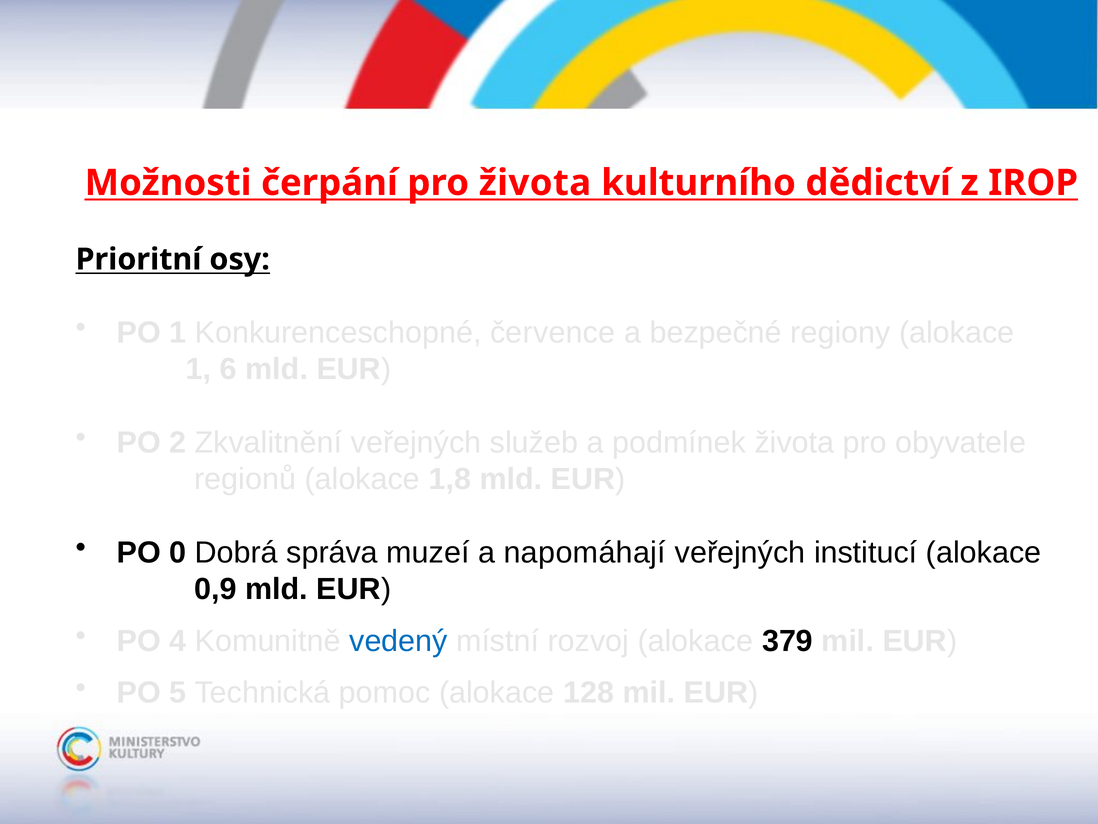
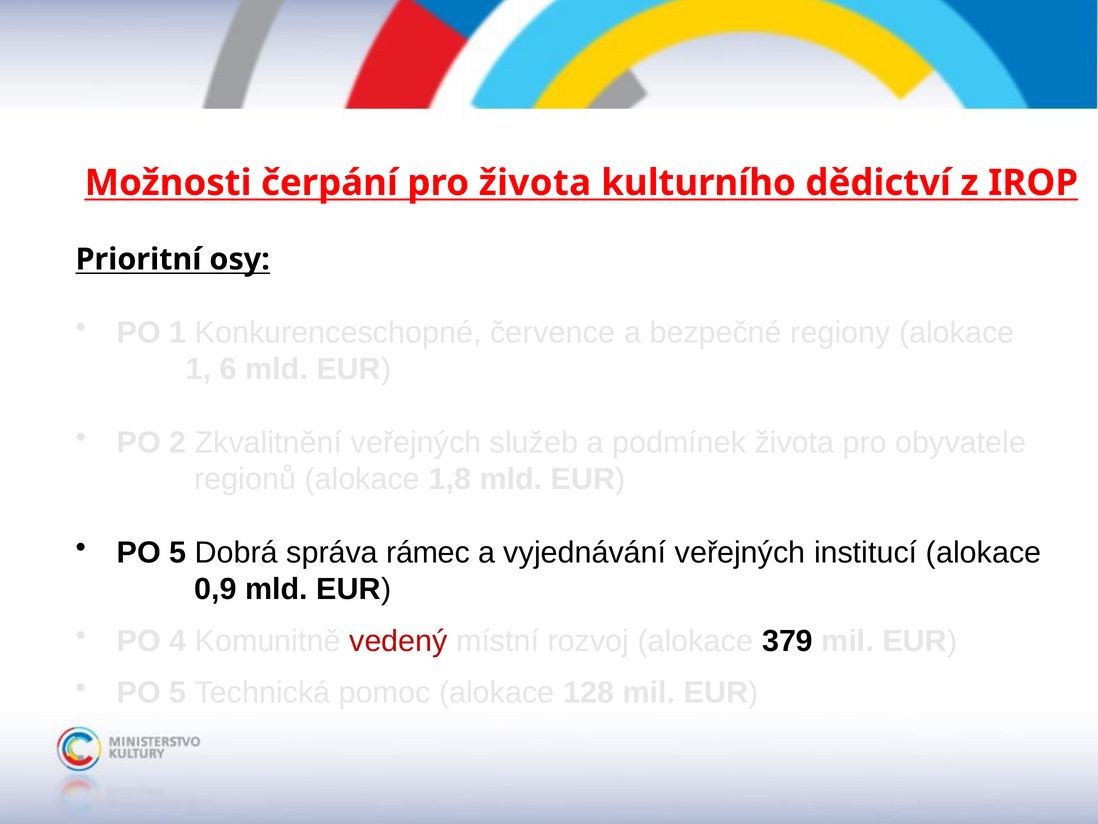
0 at (178, 552): 0 -> 5
muzeí: muzeí -> rámec
napomáhají: napomáhají -> vyjednávání
vedený colour: blue -> red
